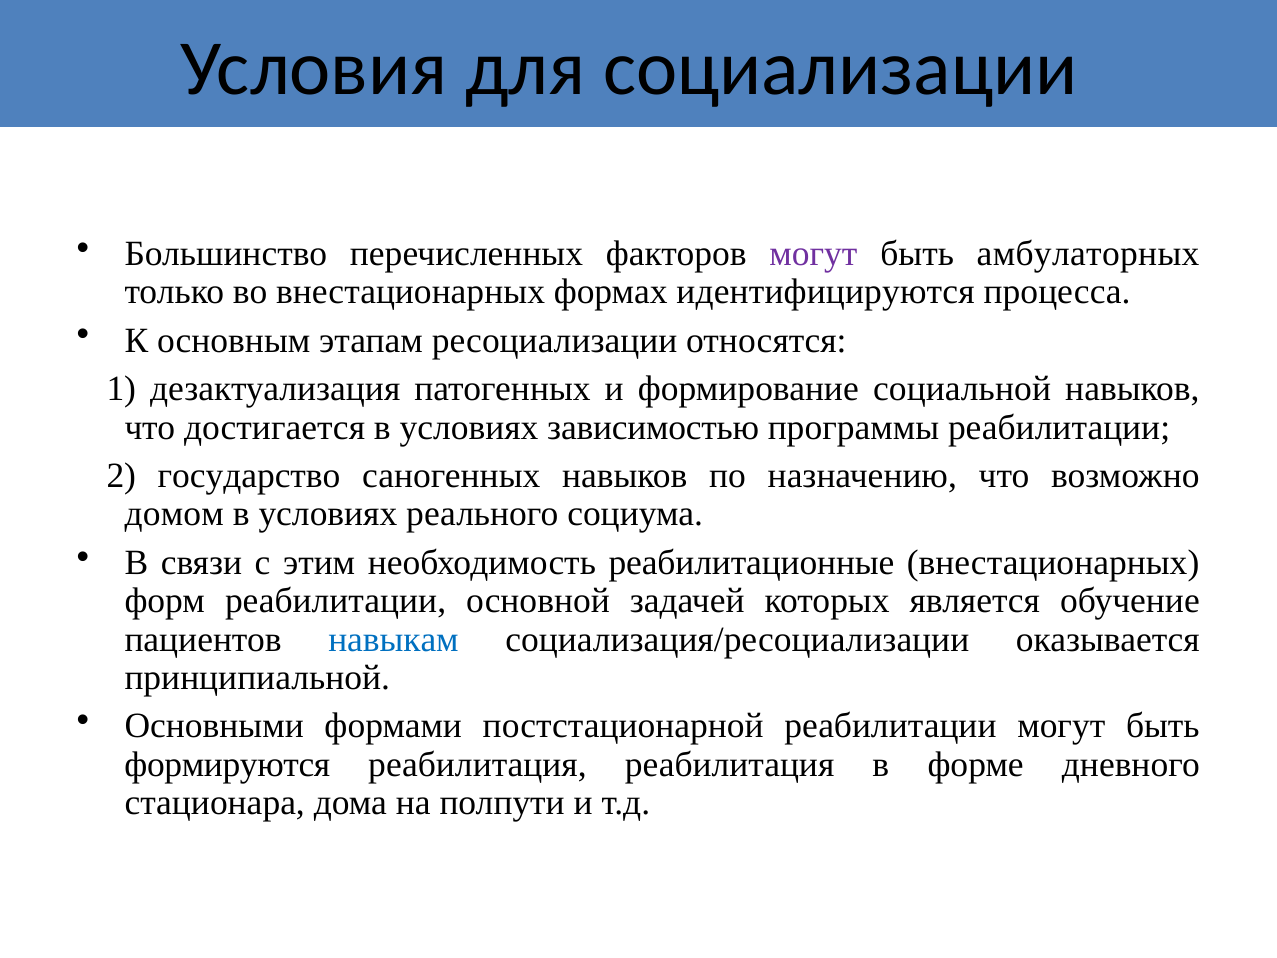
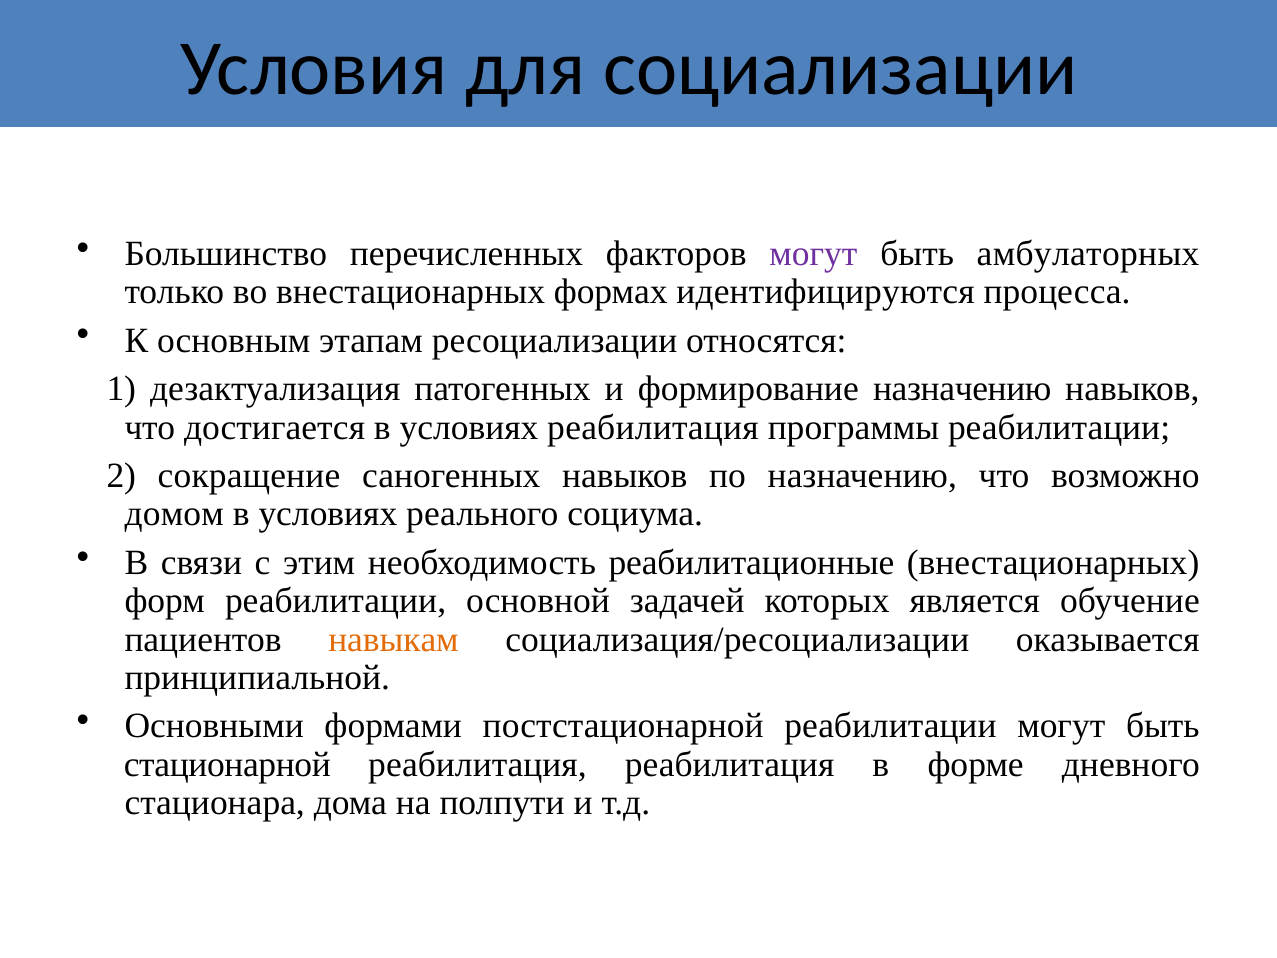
формирование социальной: социальной -> назначению
условиях зависимостью: зависимостью -> реабилитация
государство: государство -> сокращение
навыкам colour: blue -> orange
формируются: формируются -> стационарной
